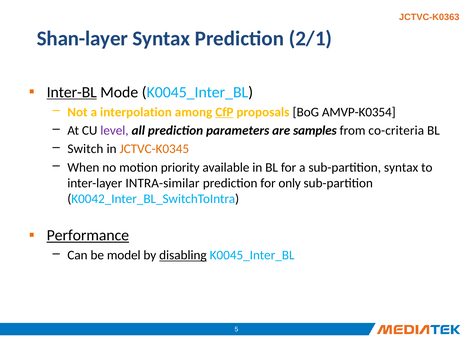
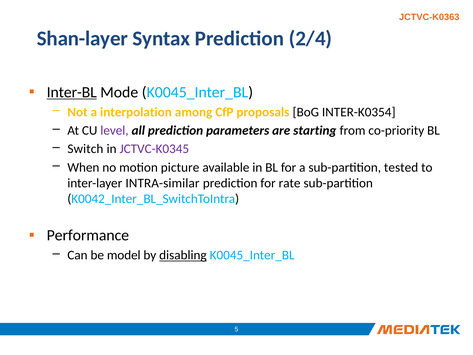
2/1: 2/1 -> 2/4
CfP underline: present -> none
AMVP-K0354: AMVP-K0354 -> INTER-K0354
samples: samples -> starting
co-criteria: co-criteria -> co-priority
JCTVC-K0345 colour: orange -> purple
priority: priority -> picture
sub-partition syntax: syntax -> tested
only: only -> rate
Performance underline: present -> none
